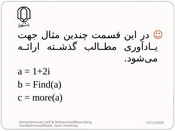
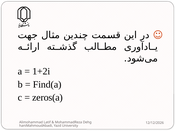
more(a: more(a -> zeros(a
